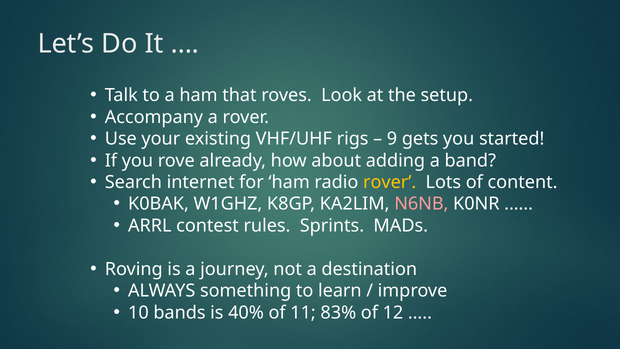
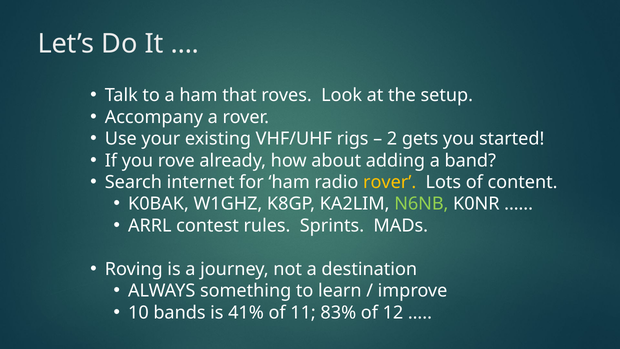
9: 9 -> 2
N6NB colour: pink -> light green
40%: 40% -> 41%
